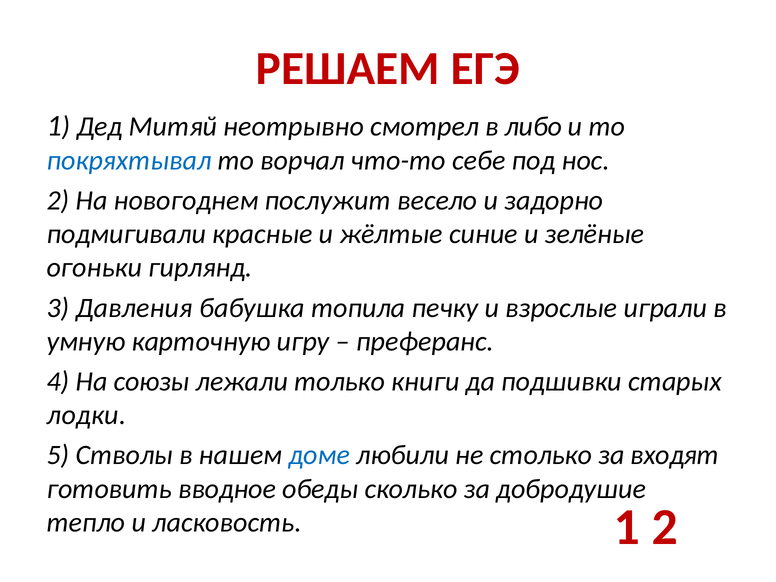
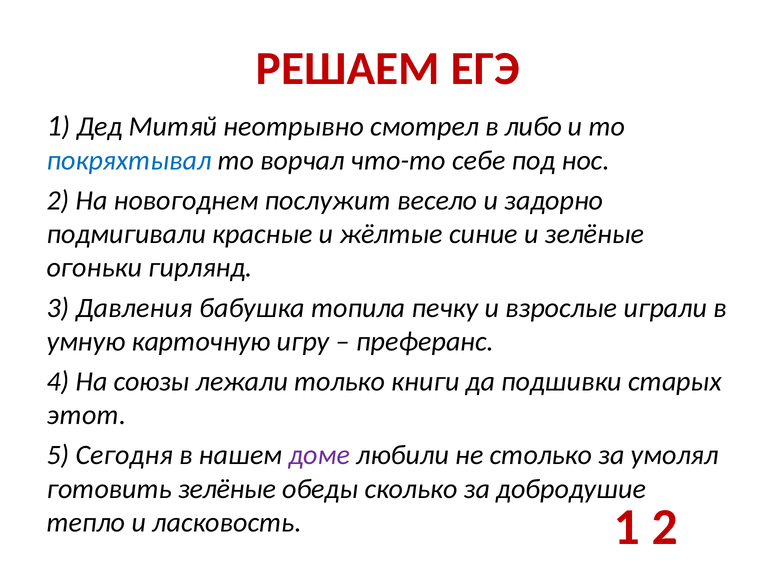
лодки: лодки -> этот
Стволы: Стволы -> Сегодня
доме colour: blue -> purple
входят: входят -> умолял
готовить вводное: вводное -> зелёные
